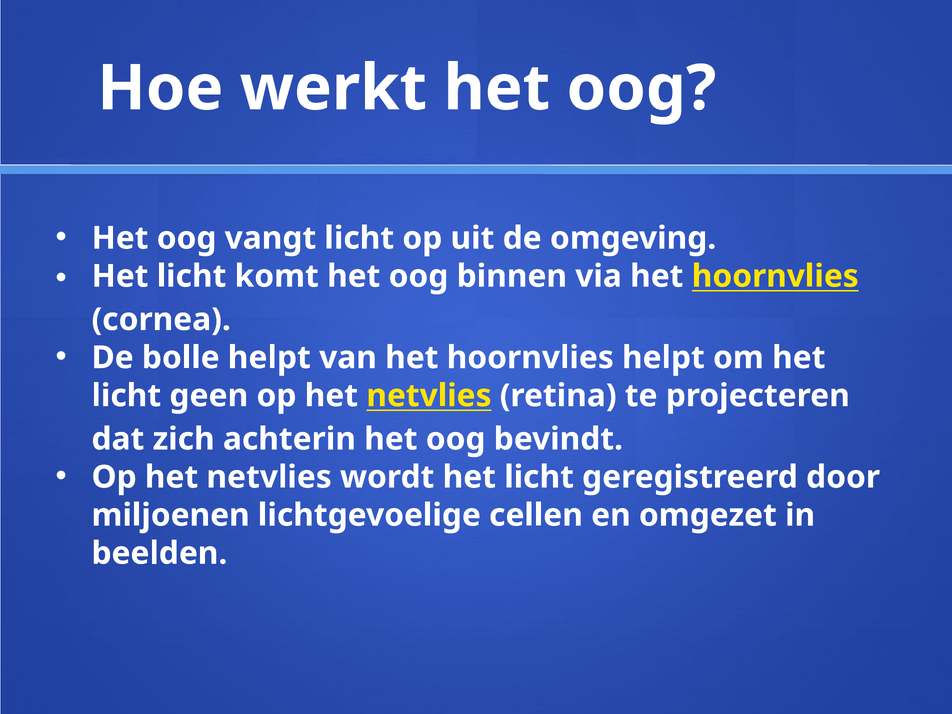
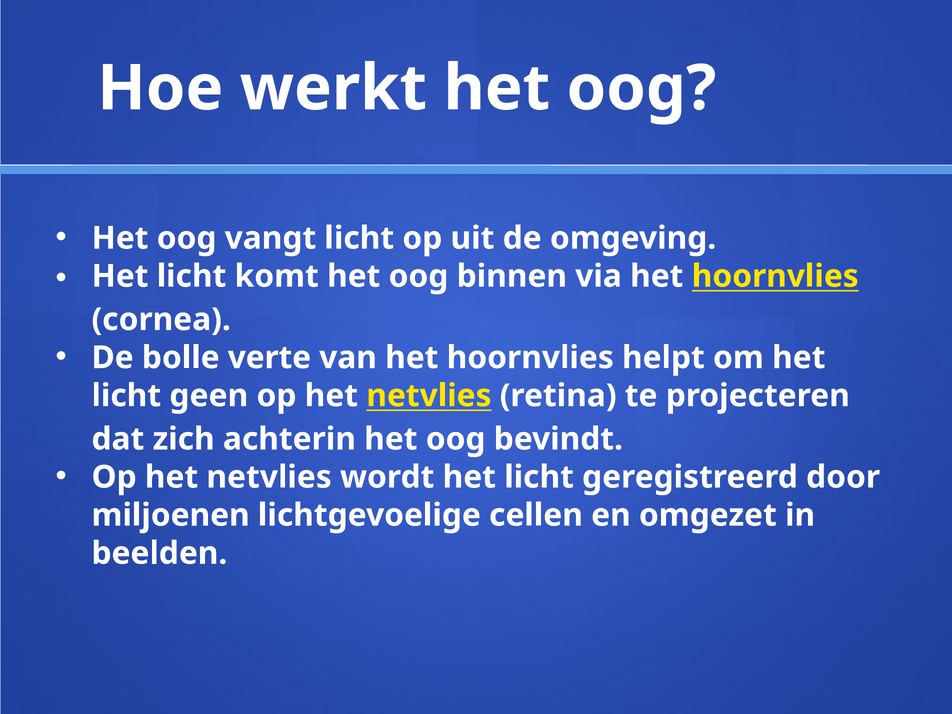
bolle helpt: helpt -> verte
